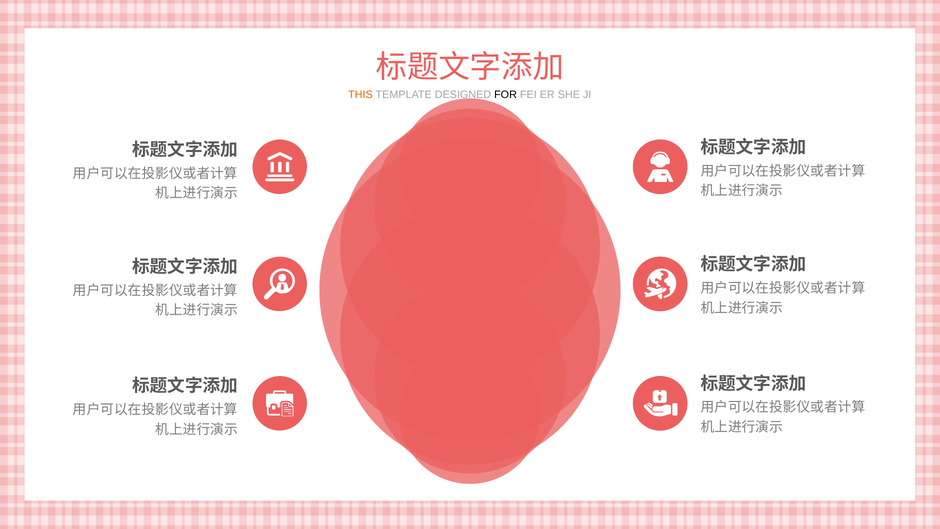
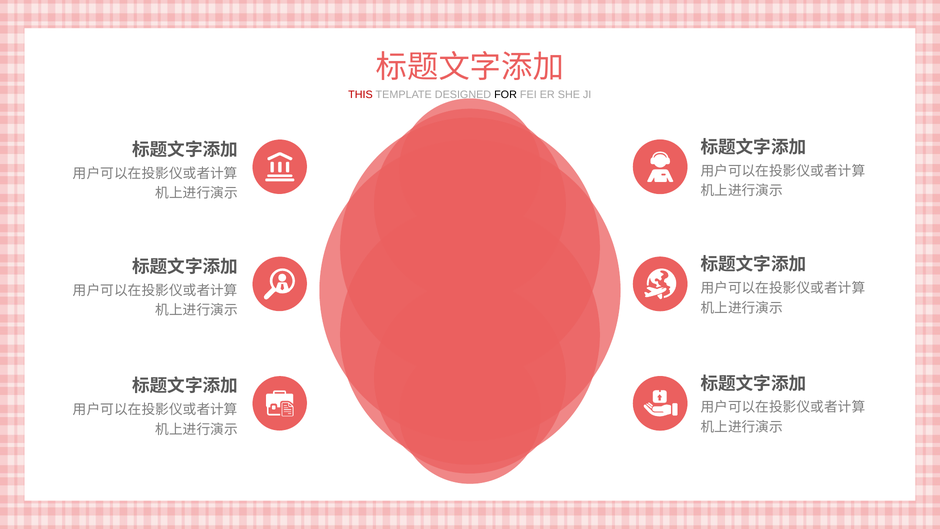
THIS colour: orange -> red
